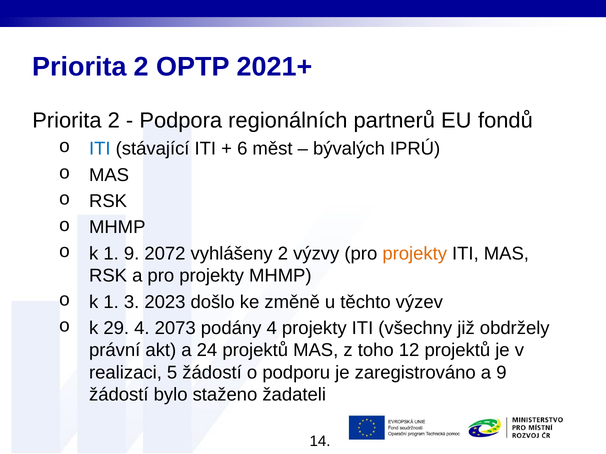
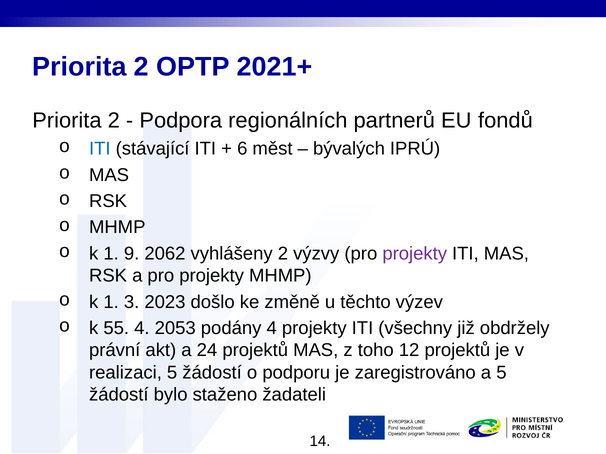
2072: 2072 -> 2062
projekty at (415, 254) colour: orange -> purple
29: 29 -> 55
2073: 2073 -> 2053
a 9: 9 -> 5
